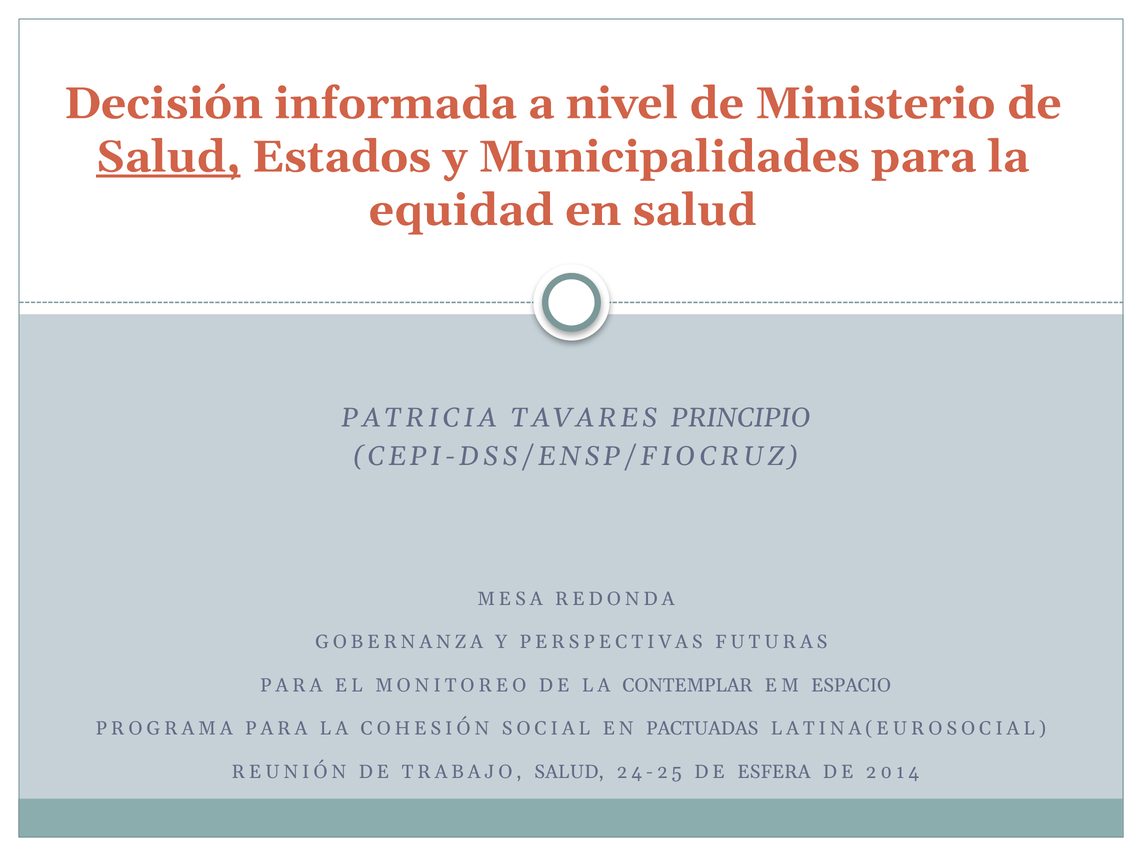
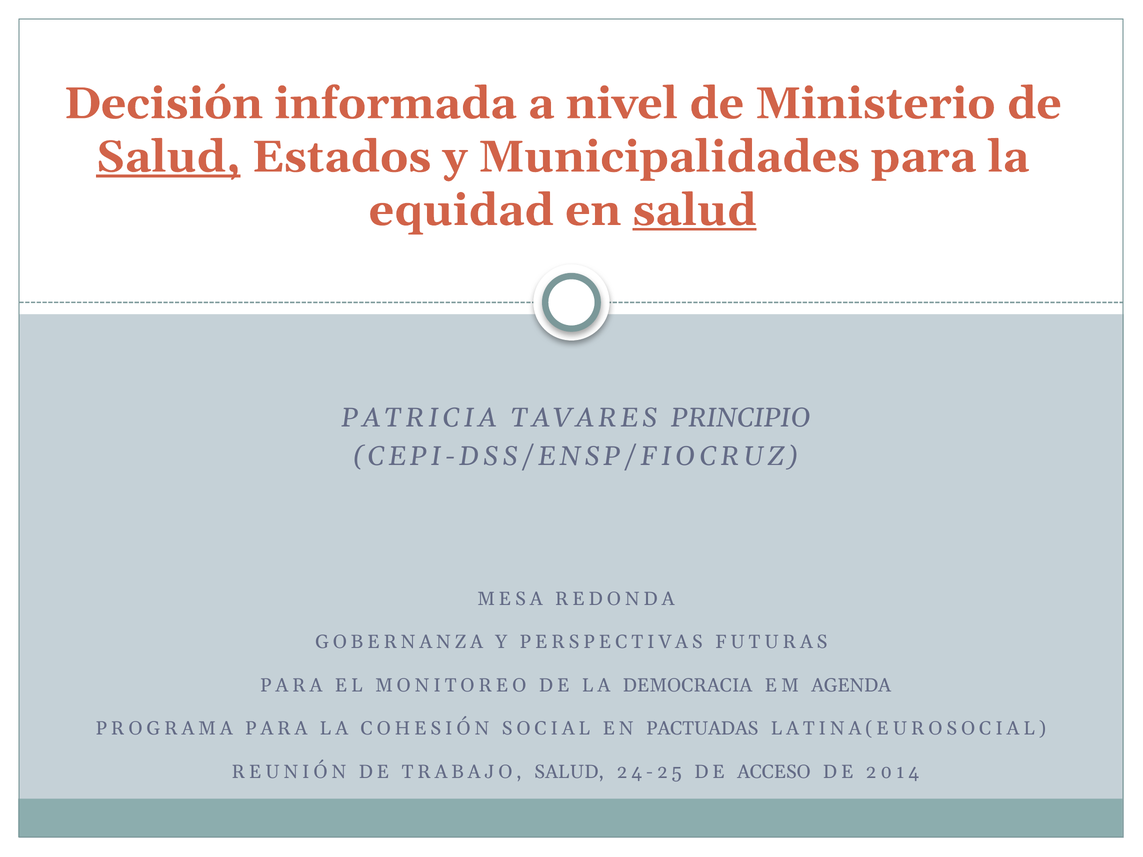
salud at (695, 210) underline: none -> present
CONTEMPLAR: CONTEMPLAR -> DEMOCRACIA
ESPACIO: ESPACIO -> AGENDA
ESFERA: ESFERA -> ACCESO
